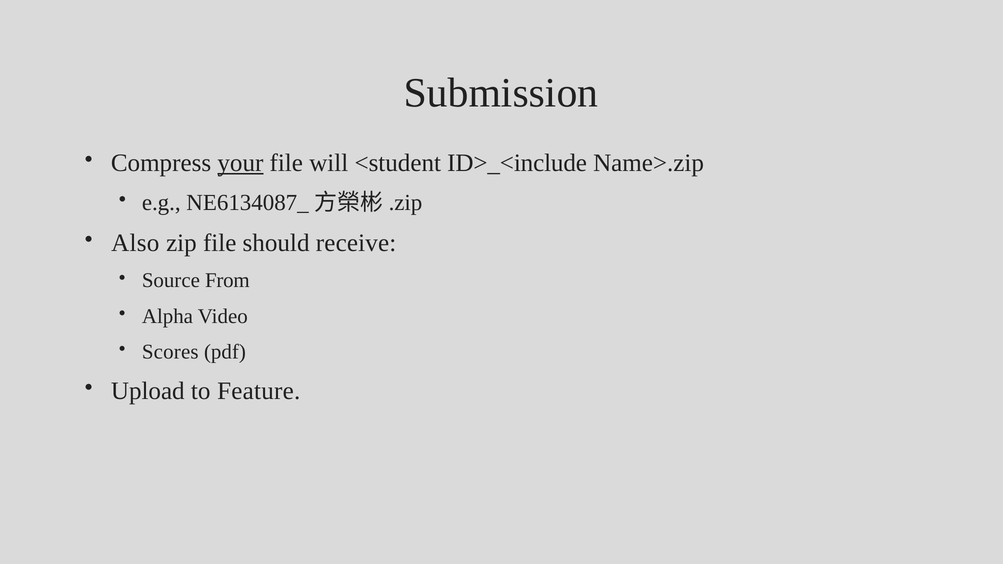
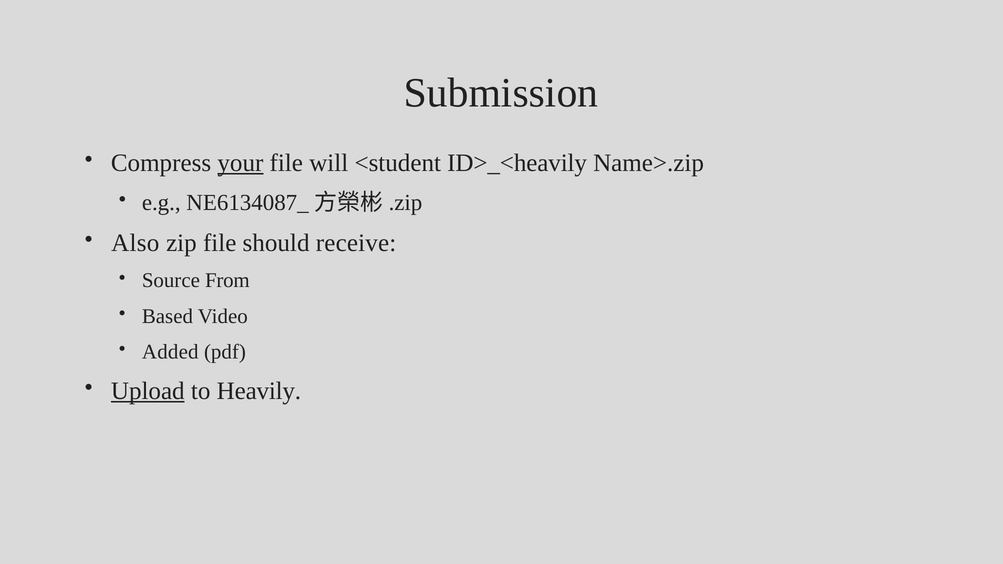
ID>_<include: ID>_<include -> ID>_<heavily
Alpha: Alpha -> Based
Scores: Scores -> Added
Upload underline: none -> present
Feature: Feature -> Heavily
